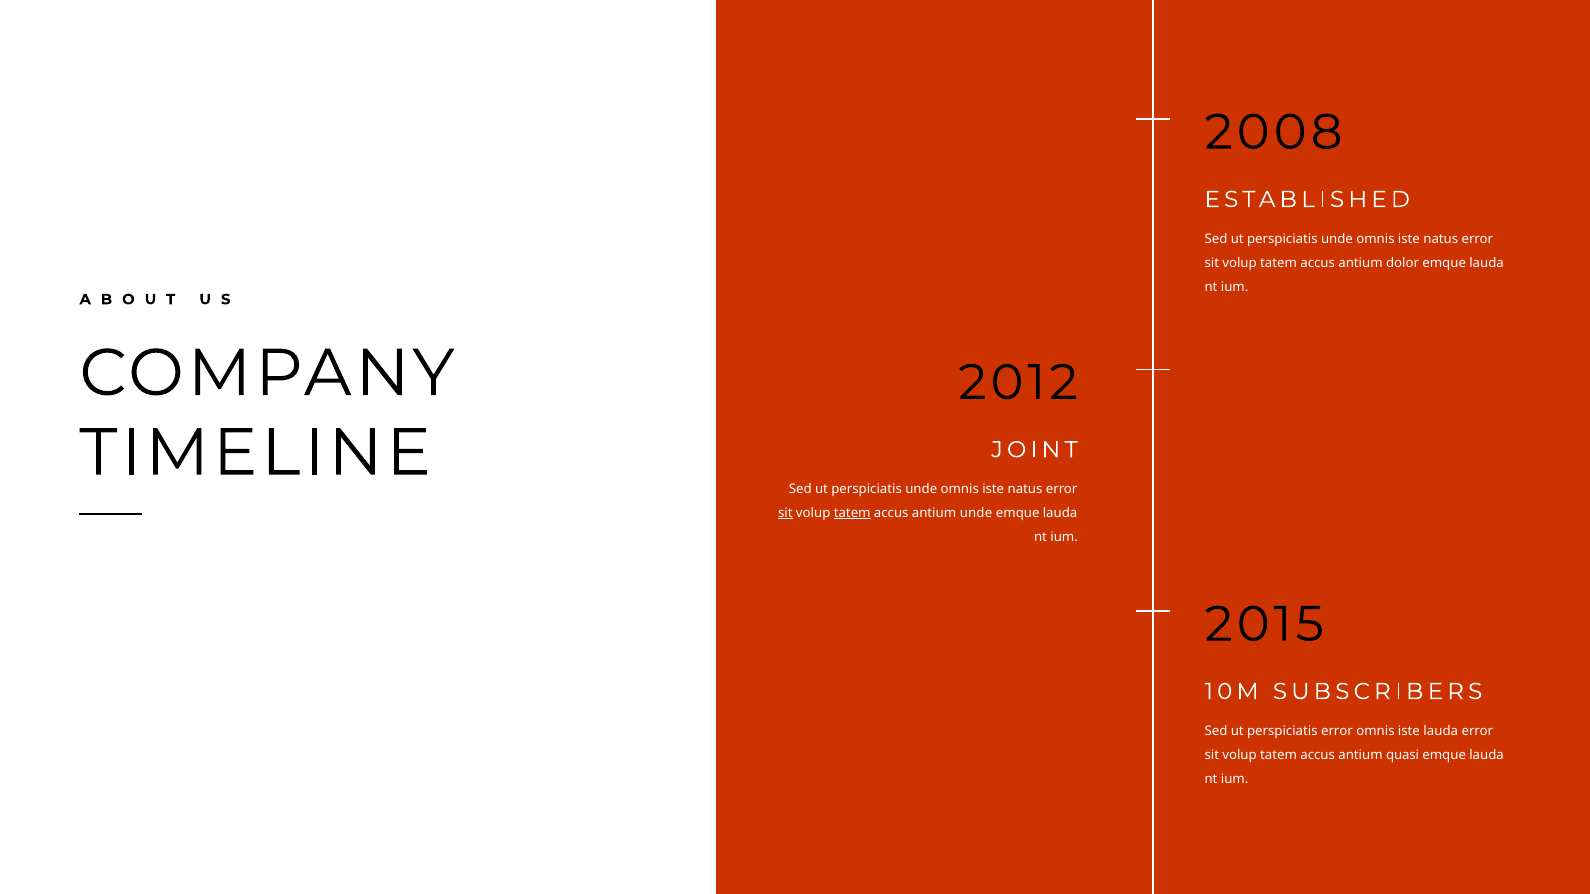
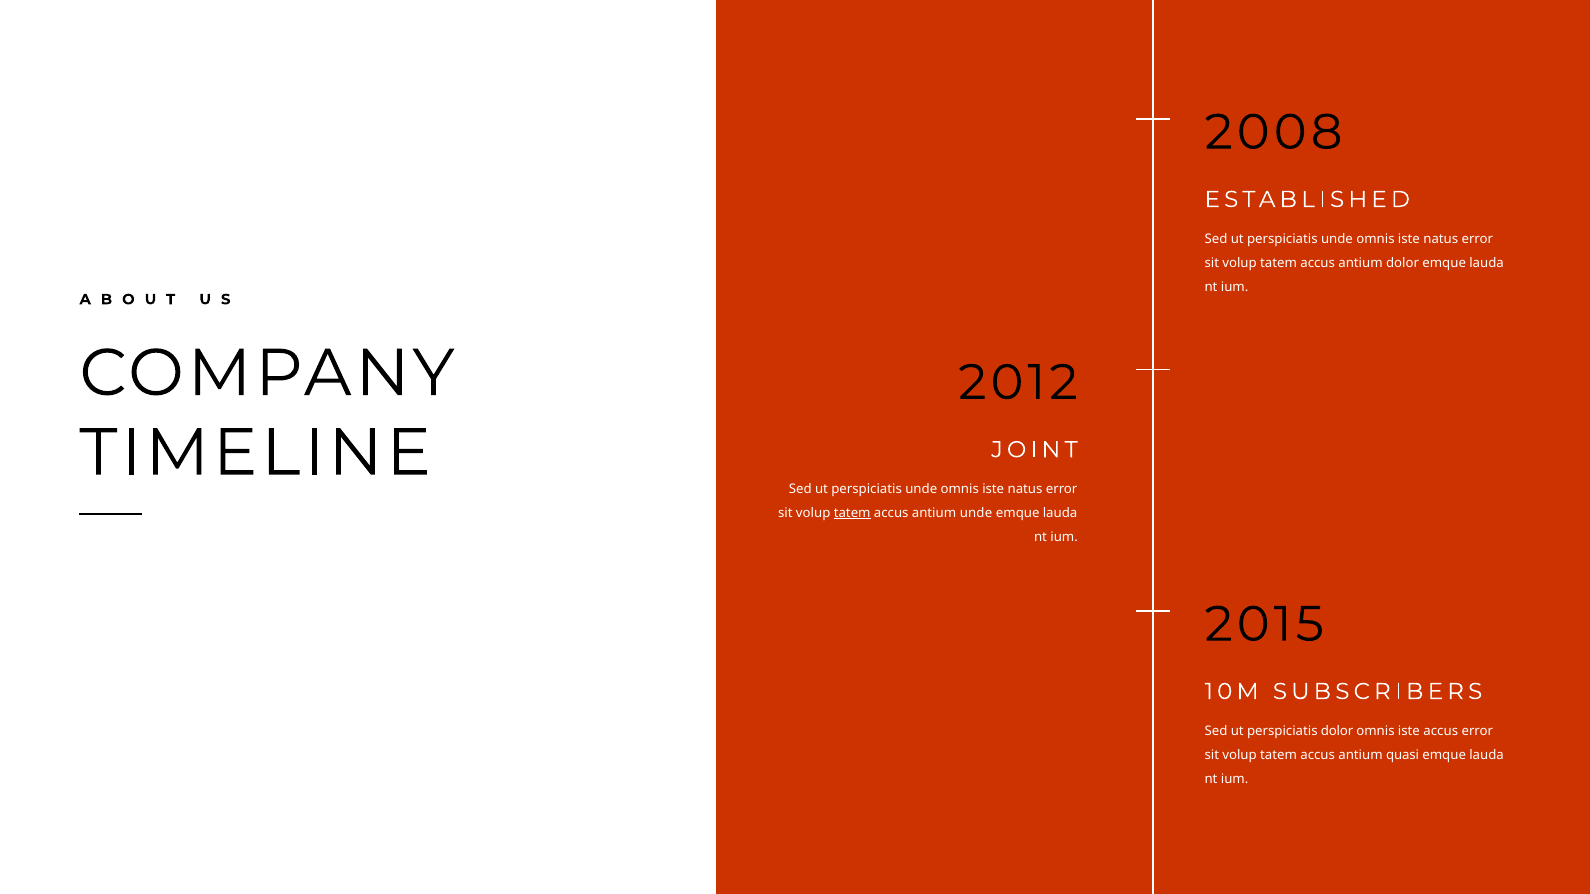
sit at (785, 513) underline: present -> none
perspiciatis error: error -> dolor
iste lauda: lauda -> accus
